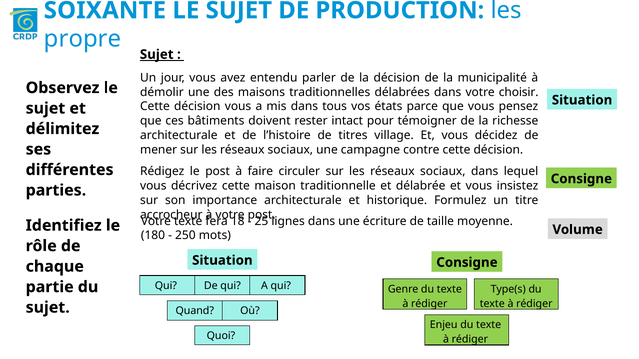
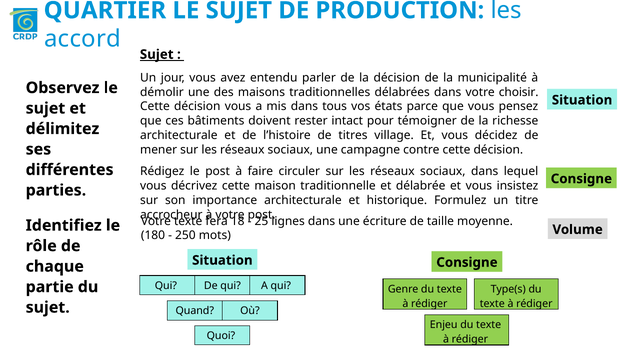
SOIXANTE: SOIXANTE -> QUARTIER
propre: propre -> accord
